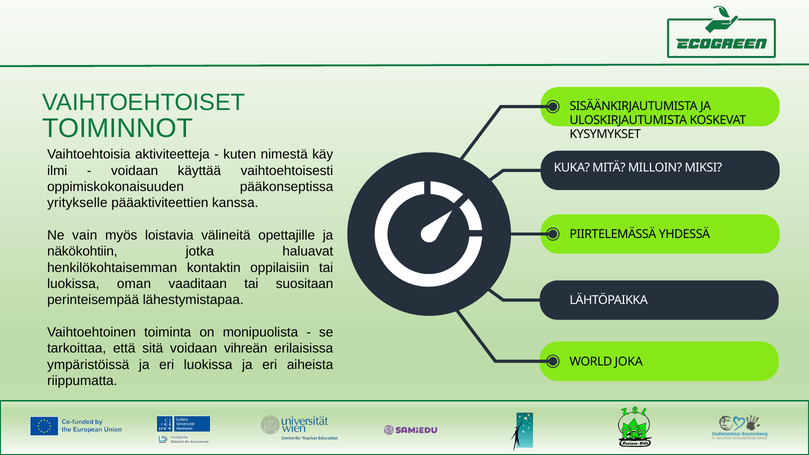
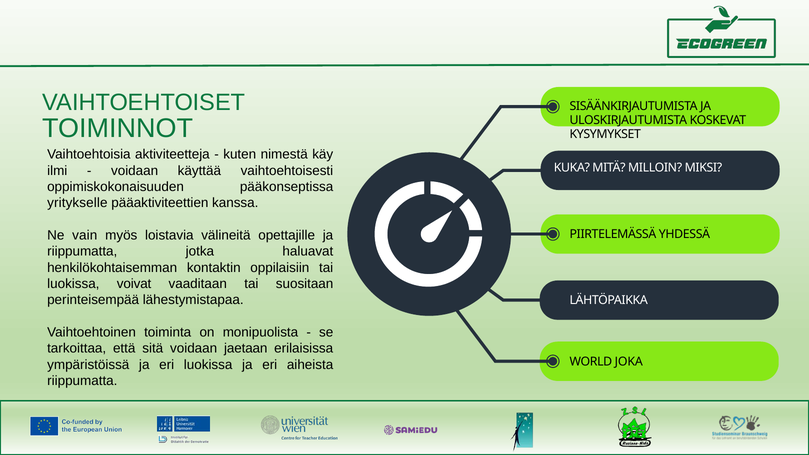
näkökohtiin at (82, 252): näkökohtiin -> riippumatta
oman: oman -> voivat
vihreän: vihreän -> jaetaan
